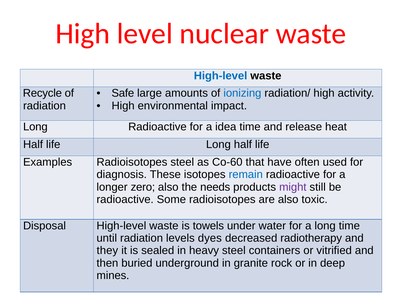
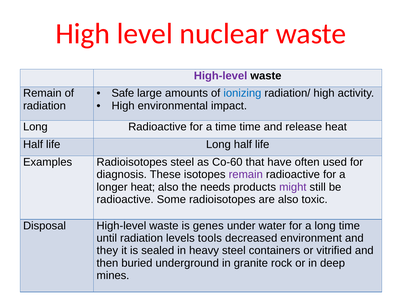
High-level at (221, 76) colour: blue -> purple
Recycle at (42, 93): Recycle -> Remain
a idea: idea -> time
remain at (246, 175) colour: blue -> purple
longer zero: zero -> heat
towels: towels -> genes
dyes: dyes -> tools
radiotherapy: radiotherapy -> environment
